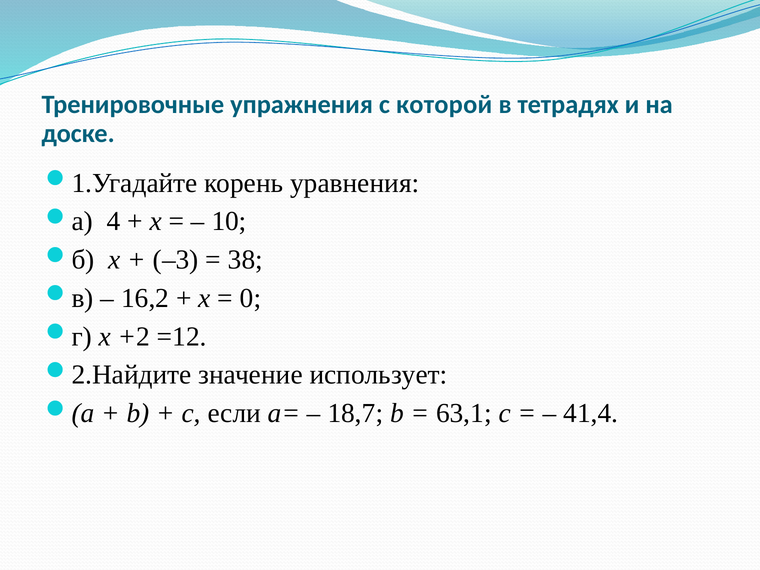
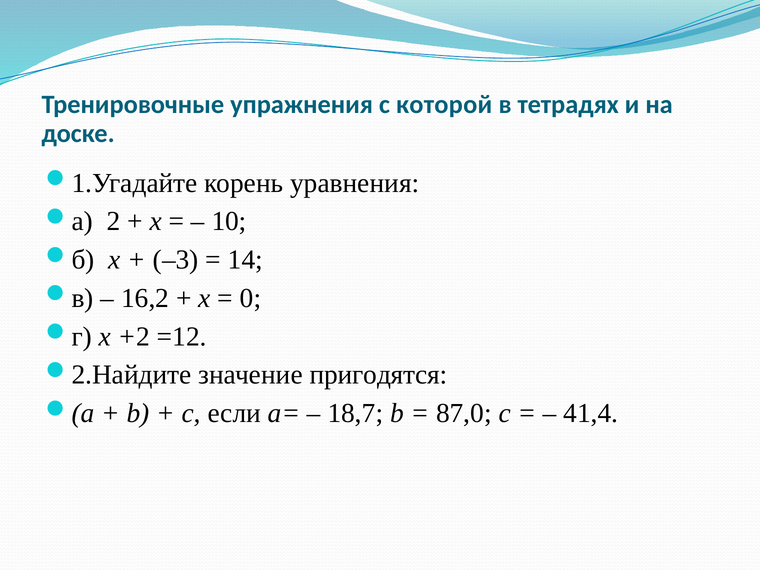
4: 4 -> 2
38: 38 -> 14
использует: использует -> пригодятся
63,1: 63,1 -> 87,0
